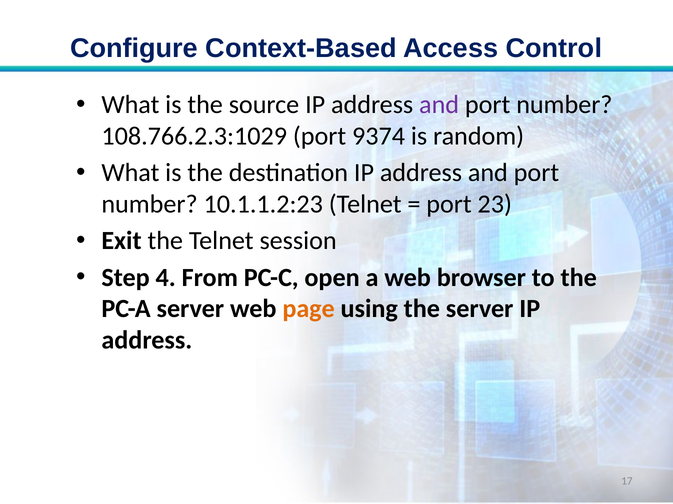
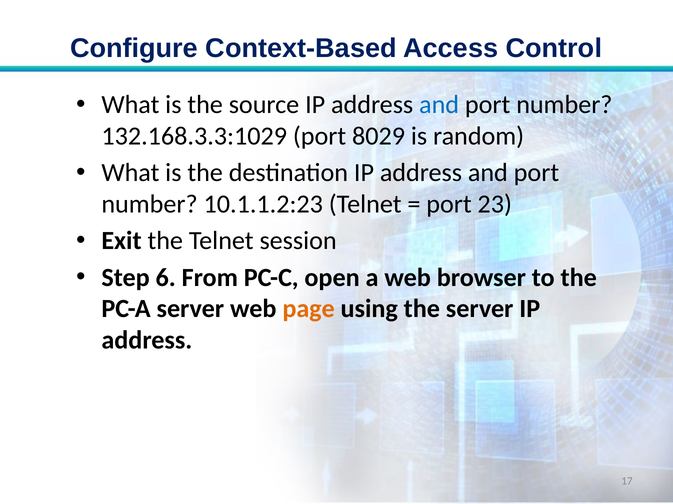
and at (439, 105) colour: purple -> blue
108.766.2.3:1029: 108.766.2.3:1029 -> 132.168.3.3:1029
9374: 9374 -> 8029
4: 4 -> 6
